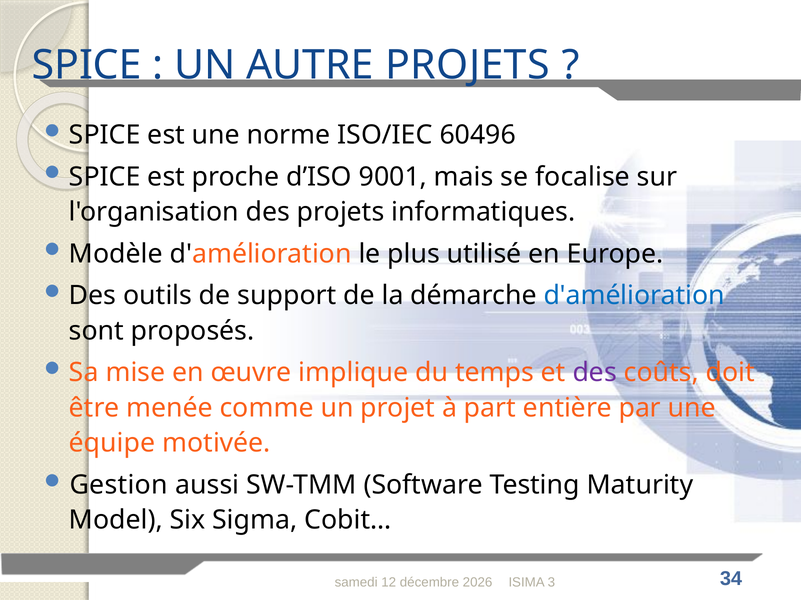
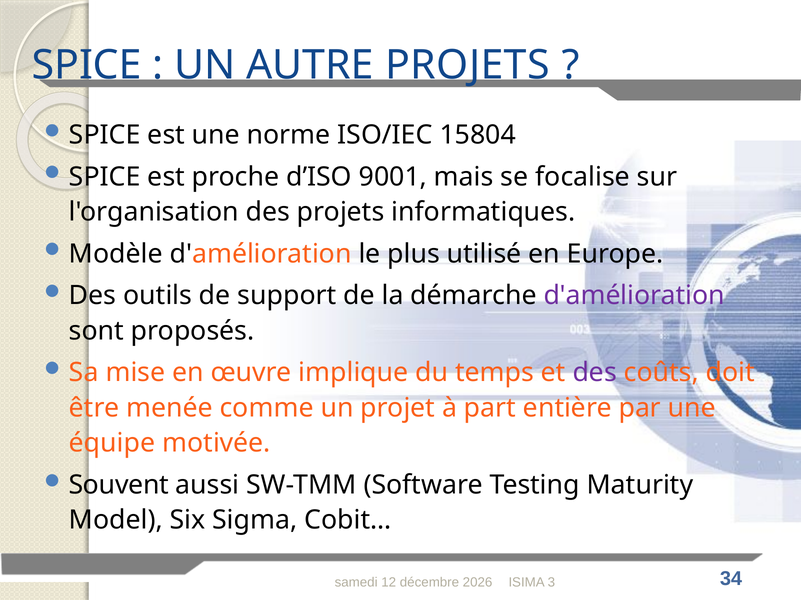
60496: 60496 -> 15804
d'amélioration at (634, 296) colour: blue -> purple
Gestion: Gestion -> Souvent
